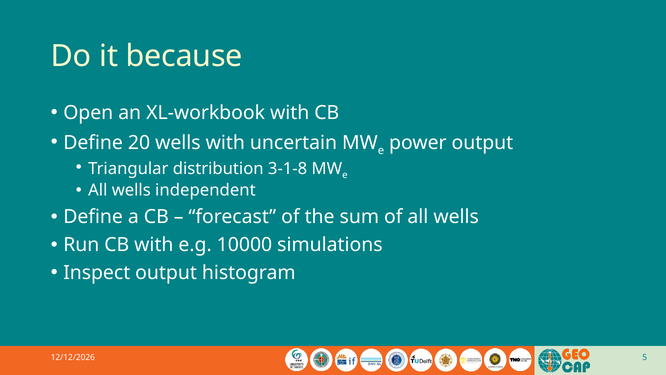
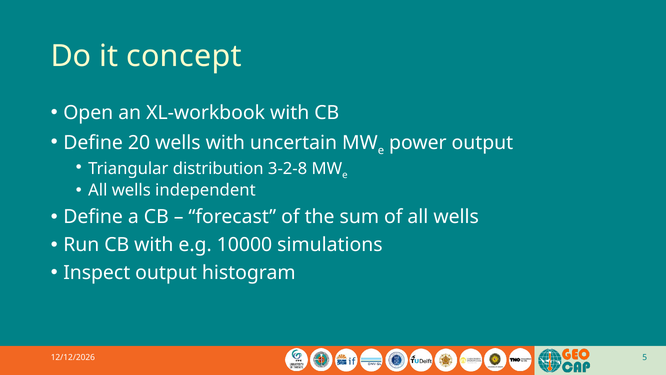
because: because -> concept
3-1-8: 3-1-8 -> 3-2-8
